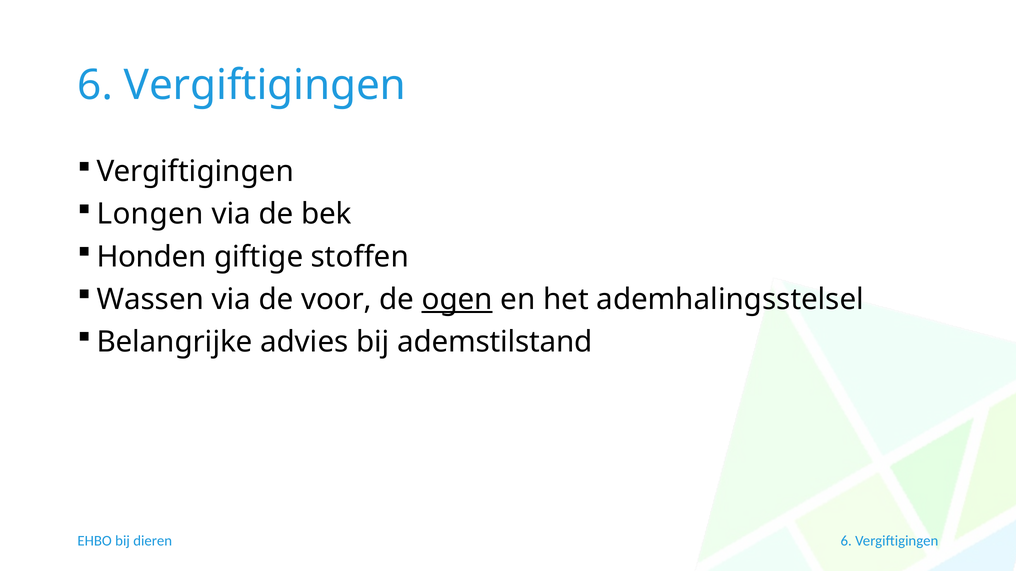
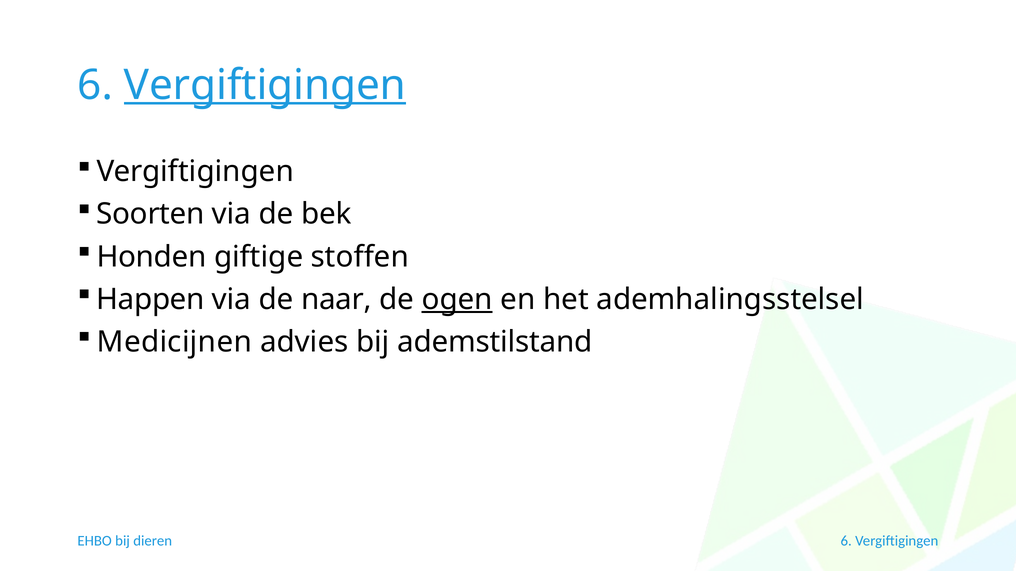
Vergiftigingen at (265, 85) underline: none -> present
Longen: Longen -> Soorten
Wassen: Wassen -> Happen
voor: voor -> naar
Belangrijke: Belangrijke -> Medicijnen
